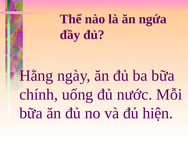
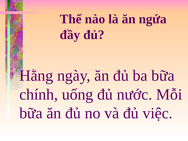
hiện: hiện -> việc
